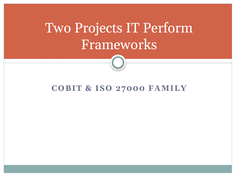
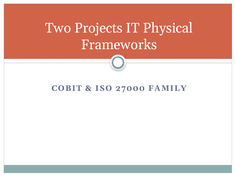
Perform: Perform -> Physical
